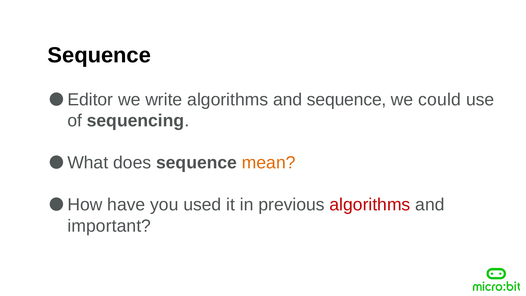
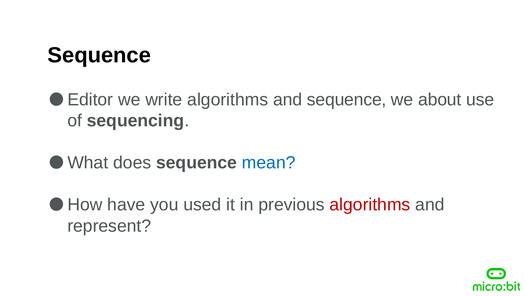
could: could -> about
mean colour: orange -> blue
important: important -> represent
